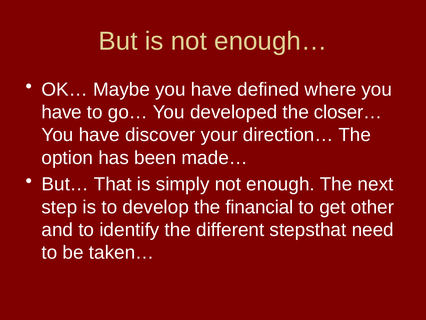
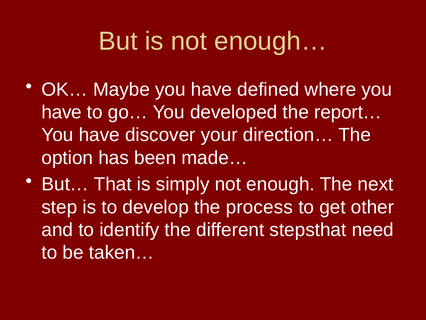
closer…: closer… -> report…
financial: financial -> process
